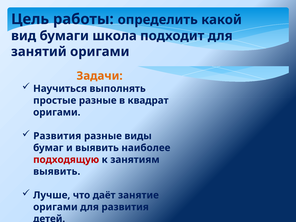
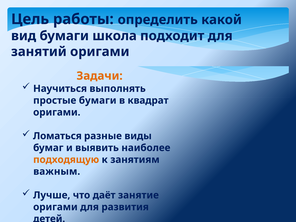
простые разные: разные -> бумаги
Развития at (57, 136): Развития -> Ломаться
подходящую colour: red -> orange
выявить at (57, 171): выявить -> важным
